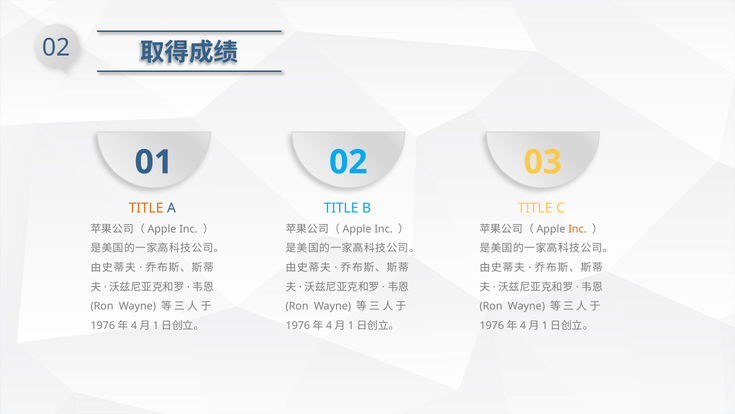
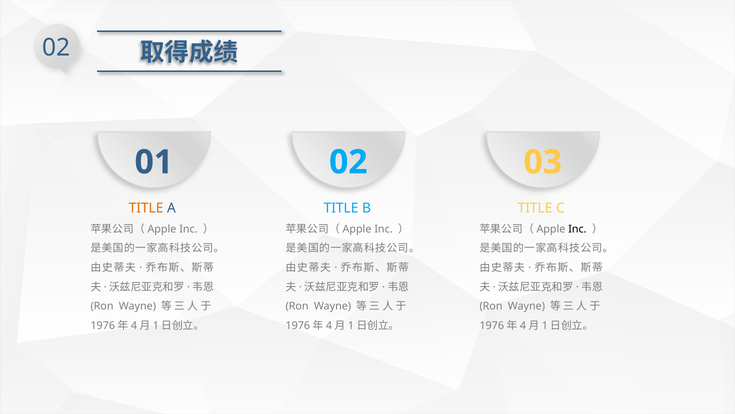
Inc at (577, 229) colour: orange -> black
